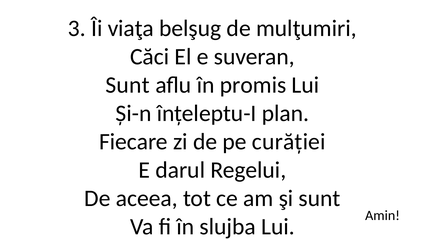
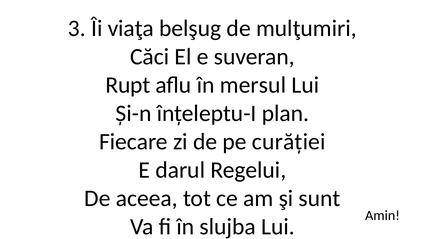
Sunt at (128, 85): Sunt -> Rupt
promis: promis -> mersul
